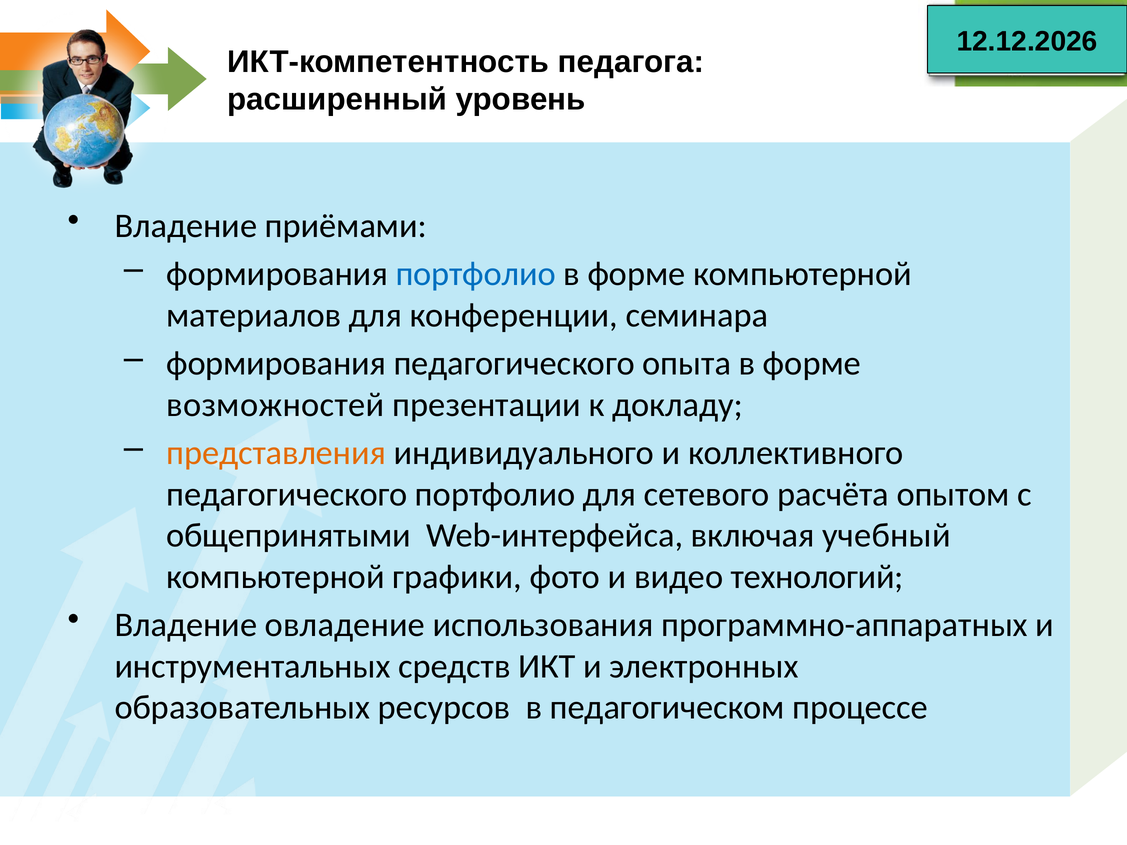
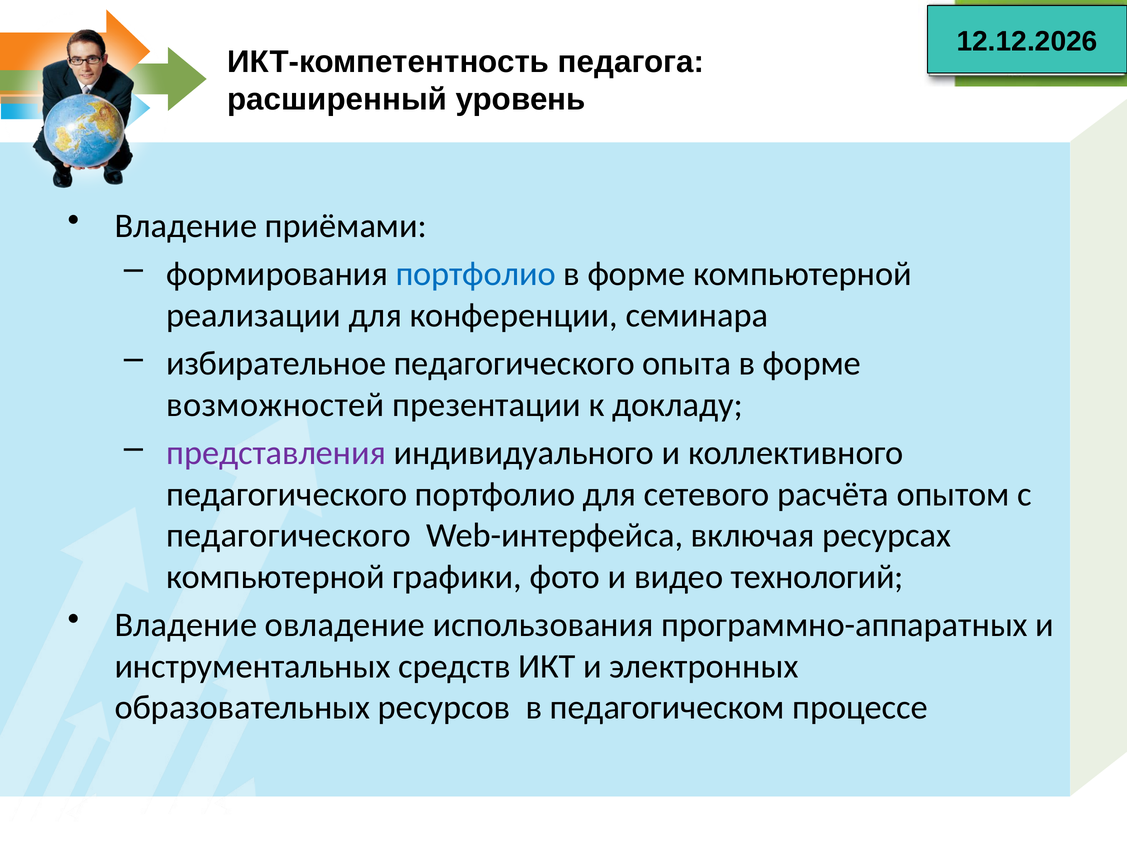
материалов: материалов -> реализации
формирования at (276, 364): формирования -> избирательное
представления colour: orange -> purple
общепринятыми at (289, 536): общепринятыми -> педагогического
учебный: учебный -> ресурсах
